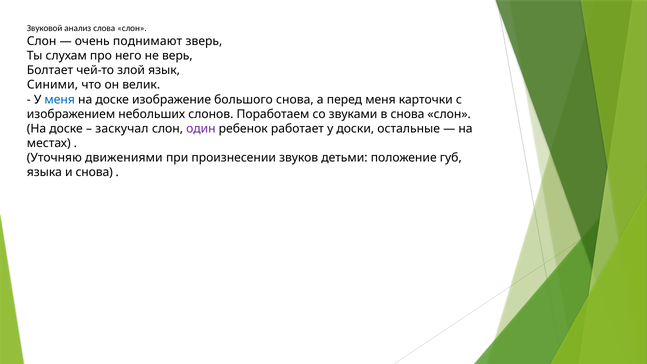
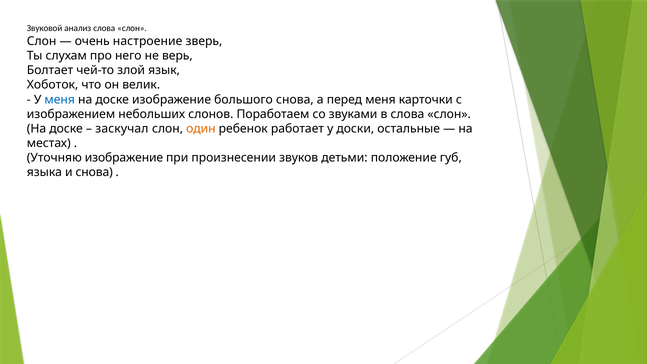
поднимают: поднимают -> настроение
Синими: Синими -> Хоботок
в снова: снова -> слова
один colour: purple -> orange
Уточняю движениями: движениями -> изображение
